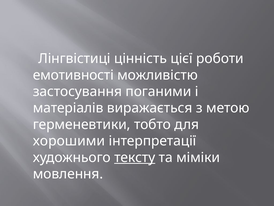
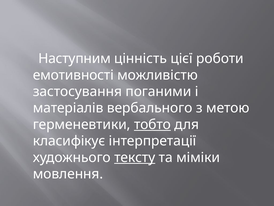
Лінгвістиці: Лінгвістиці -> Наступним
виражається: виражається -> вербального
тобто underline: none -> present
хорошими: хорошими -> класифікує
